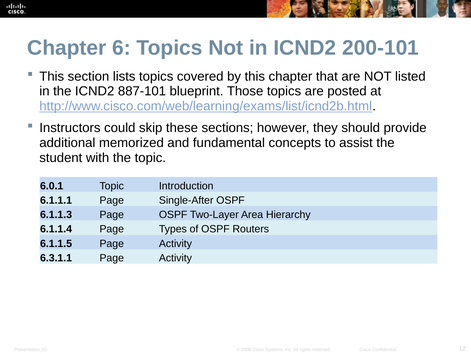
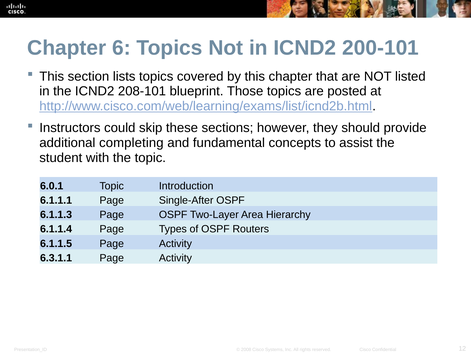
887-101: 887-101 -> 208-101
memorized: memorized -> completing
